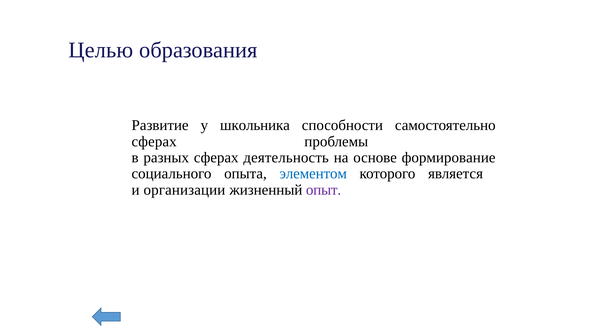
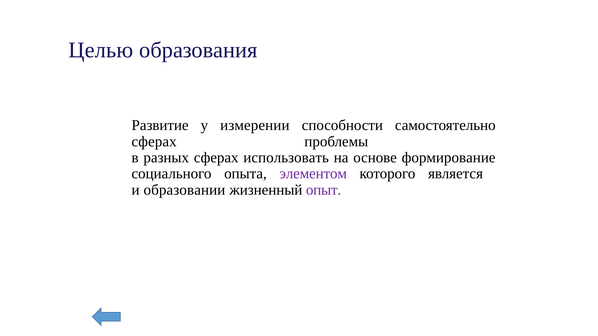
школьника: школьника -> измерении
деятельность: деятельность -> использовать
элементом colour: blue -> purple
организации: организации -> образовании
